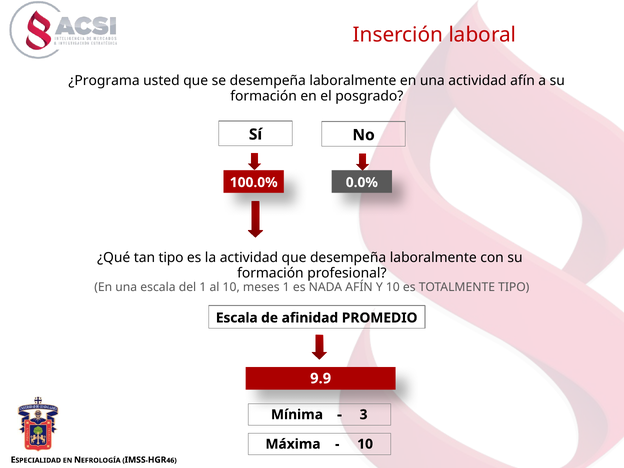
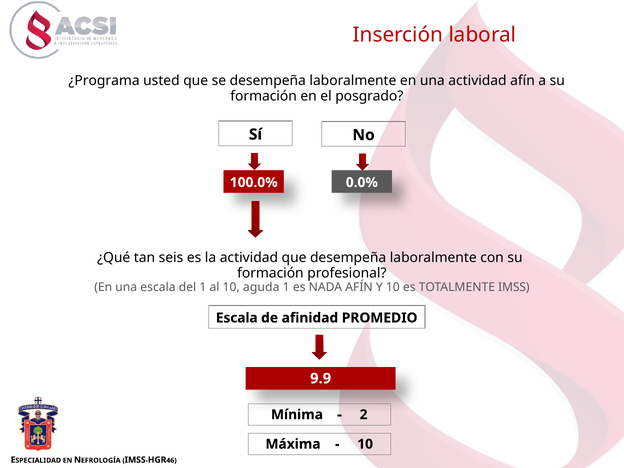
tan tipo: tipo -> seis
meses: meses -> aguda
TOTALMENTE TIPO: TIPO -> IMSS
3: 3 -> 2
